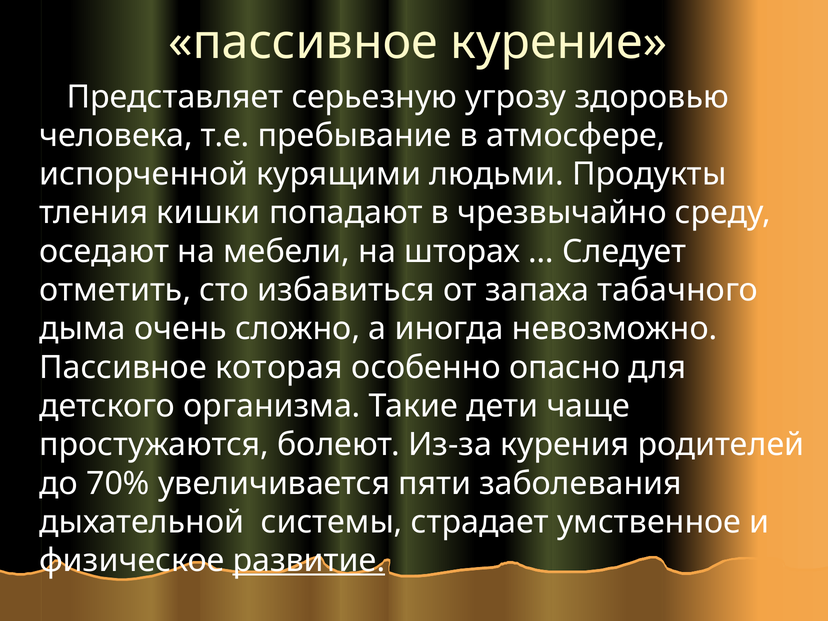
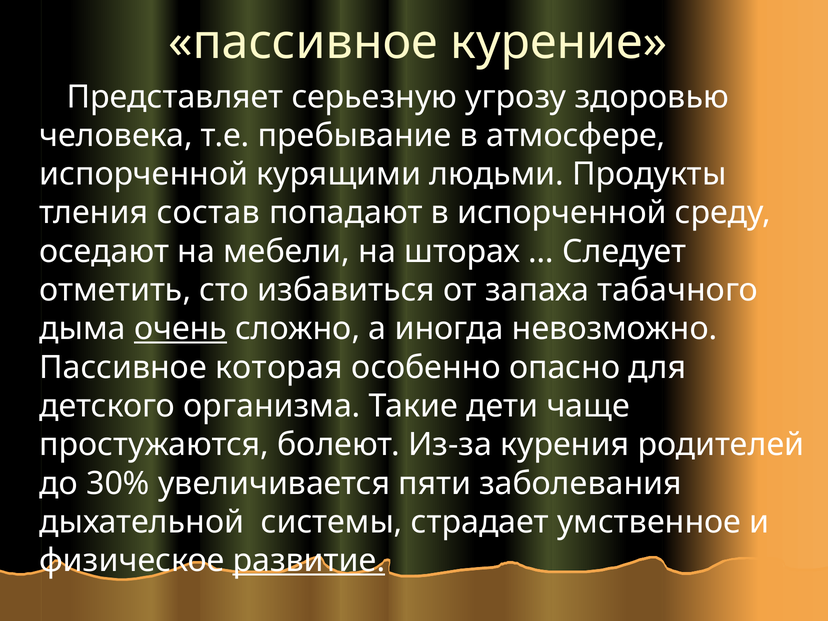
кишки: кишки -> состав
в чрезвычайно: чрезвычайно -> испорченной
очень underline: none -> present
70%: 70% -> 30%
